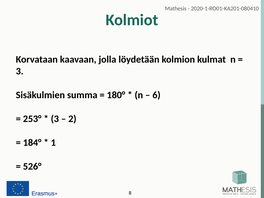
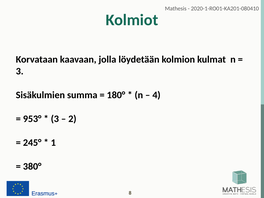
6: 6 -> 4
253°: 253° -> 953°
184°: 184° -> 245°
526°: 526° -> 380°
